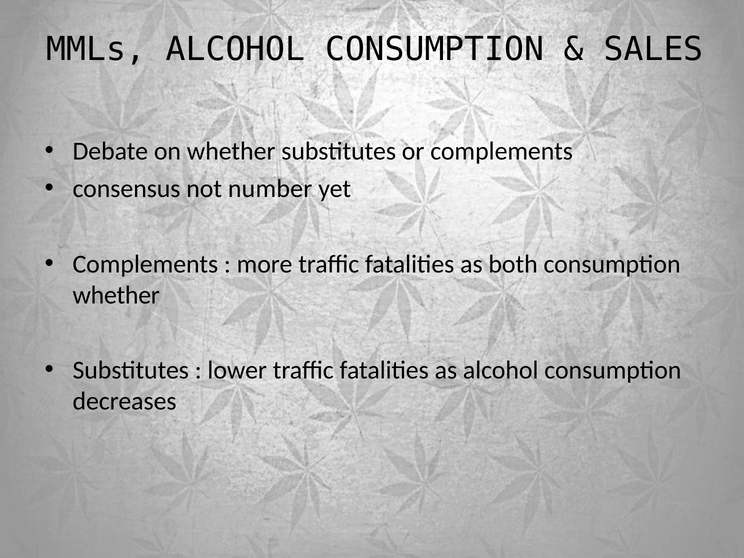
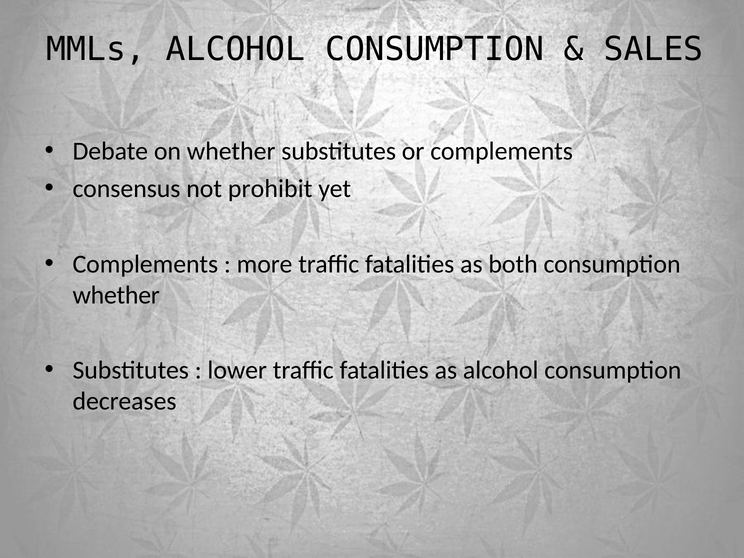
number: number -> prohibit
